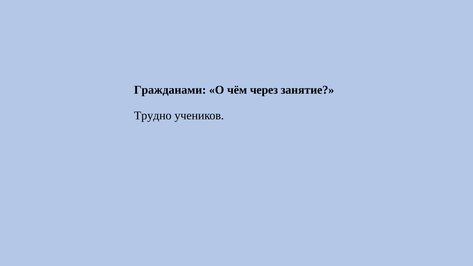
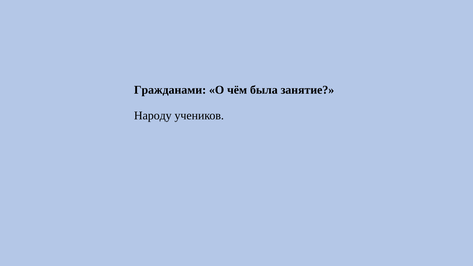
через: через -> была
Трудно: Трудно -> Народу
